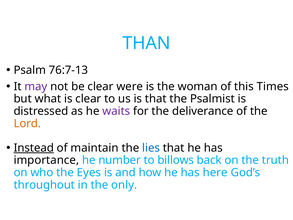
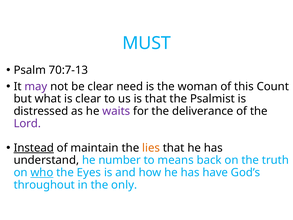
THAN: THAN -> MUST
76:7-13: 76:7-13 -> 70:7-13
were: were -> need
Times: Times -> Count
Lord colour: orange -> purple
lies colour: blue -> orange
importance: importance -> understand
billows: billows -> means
who underline: none -> present
here: here -> have
